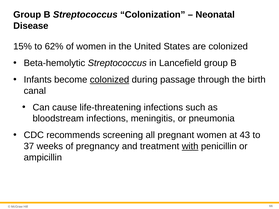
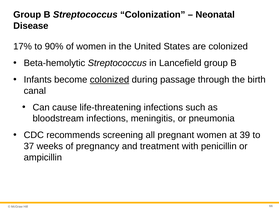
15%: 15% -> 17%
62%: 62% -> 90%
43: 43 -> 39
with underline: present -> none
